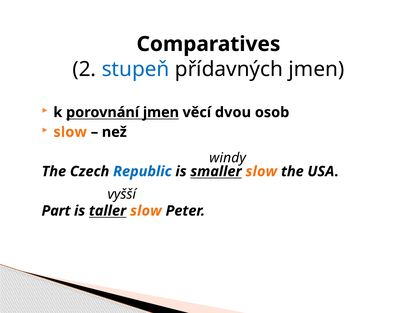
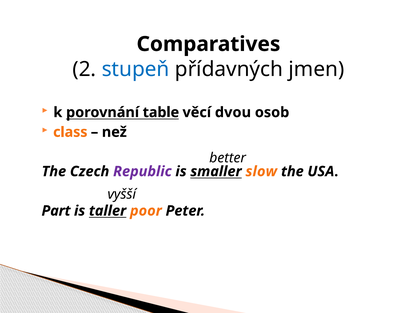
porovnání jmen: jmen -> table
slow at (70, 132): slow -> class
windy: windy -> better
Republic colour: blue -> purple
taller slow: slow -> poor
